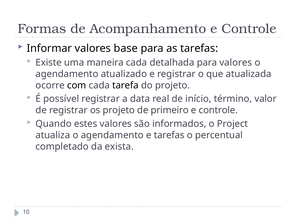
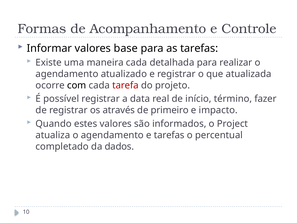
para valores: valores -> realizar
tarefa colour: black -> red
valor: valor -> fazer
os projeto: projeto -> através
controle at (218, 110): controle -> impacto
exista: exista -> dados
